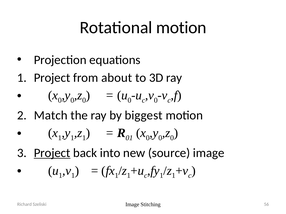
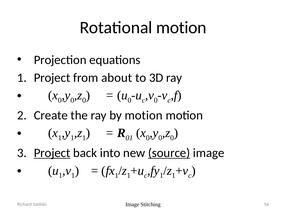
Match: Match -> Create
by biggest: biggest -> motion
source underline: none -> present
